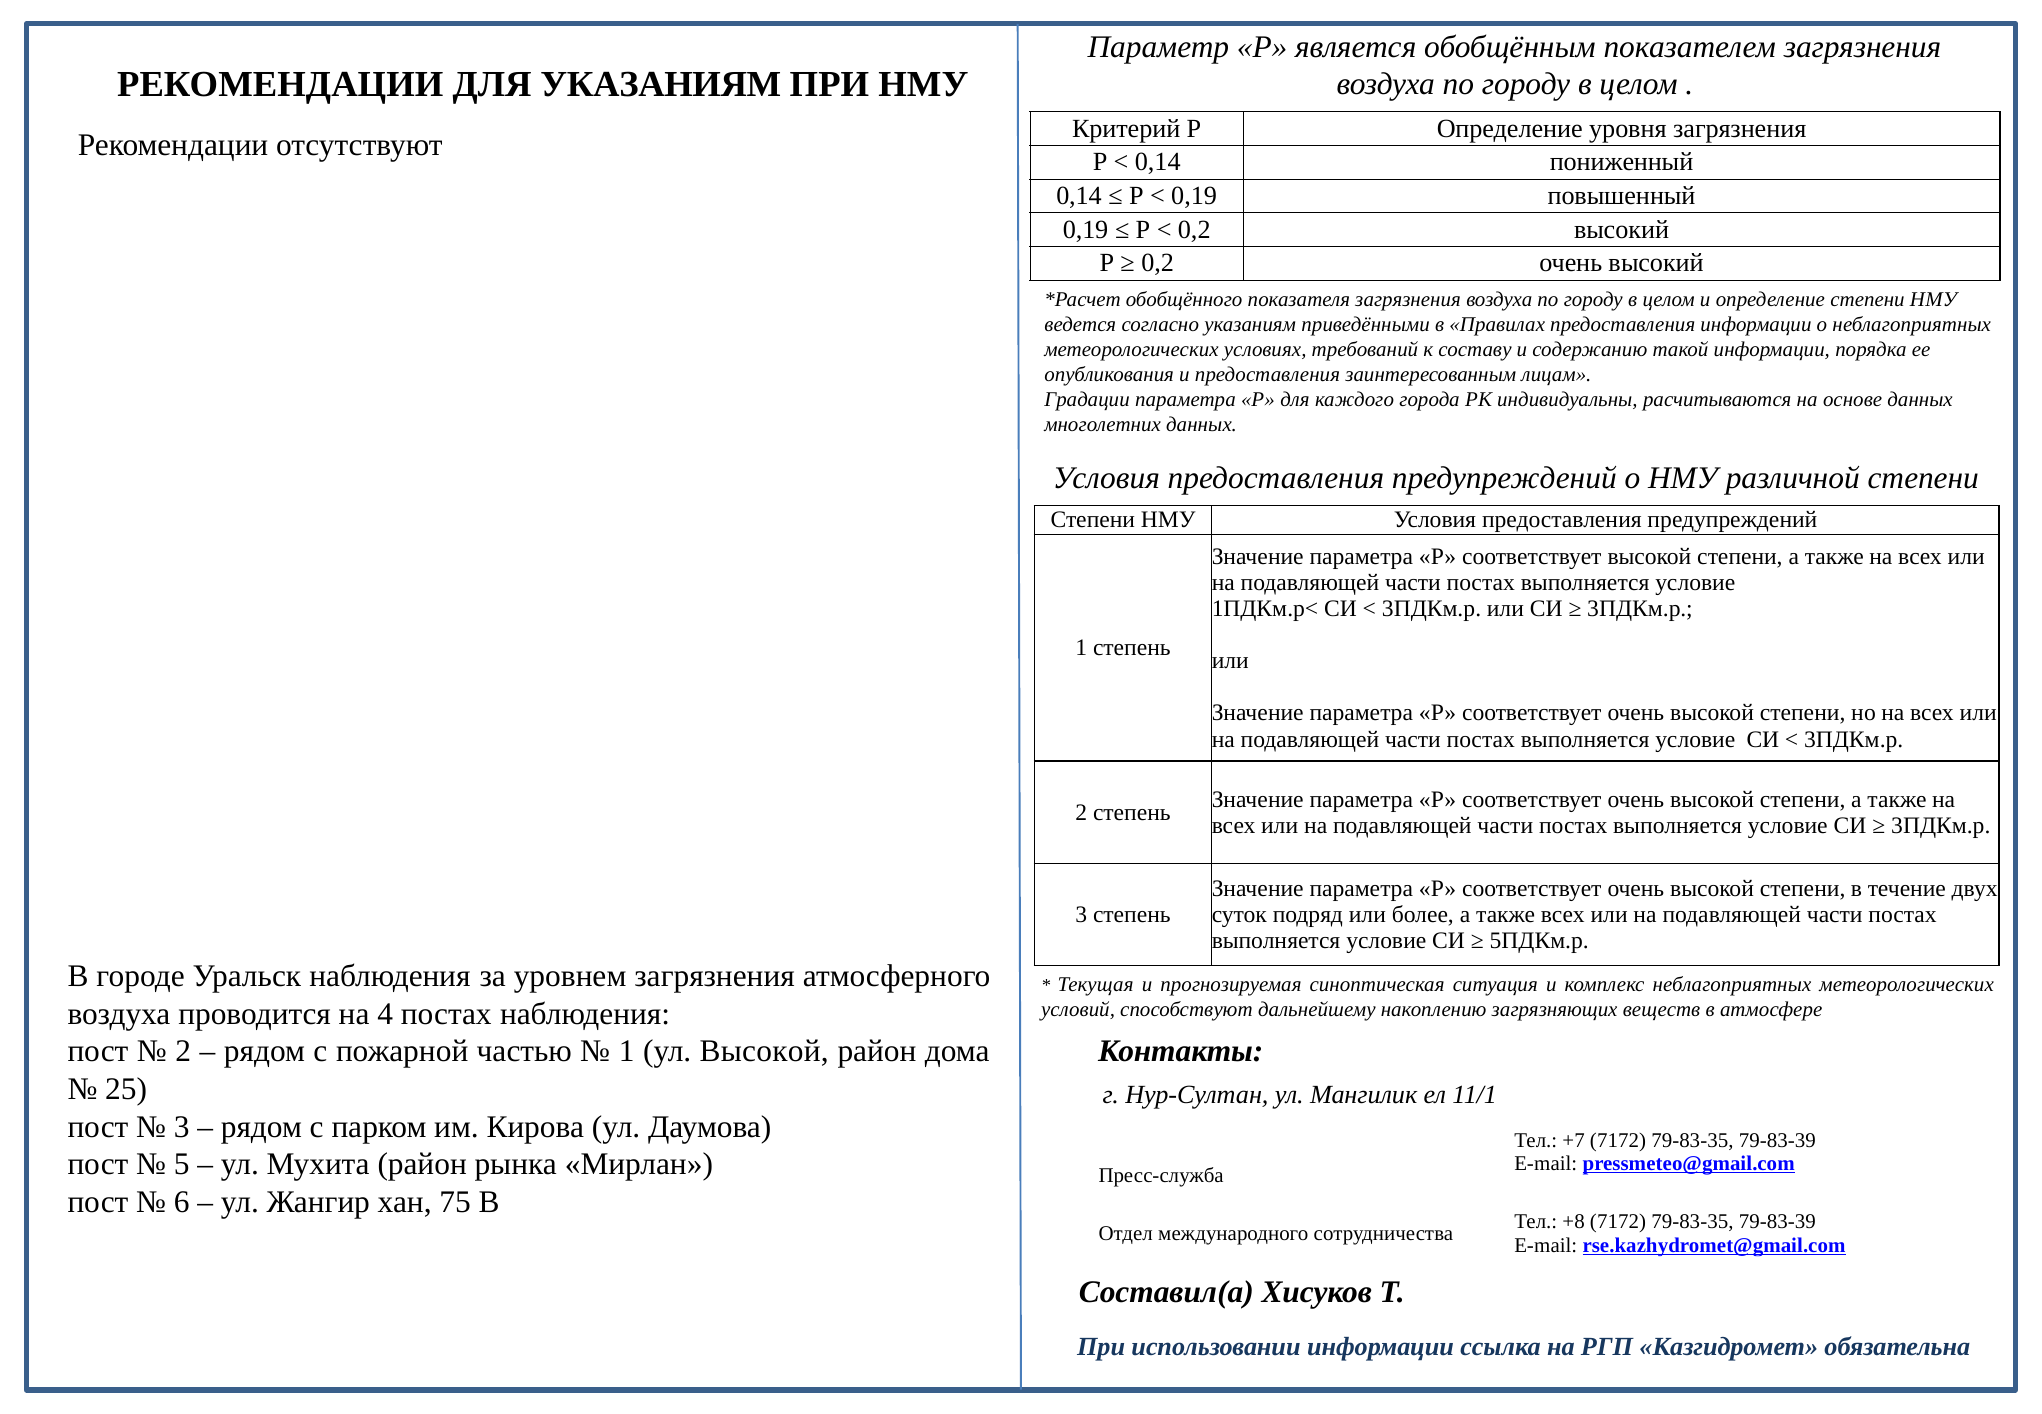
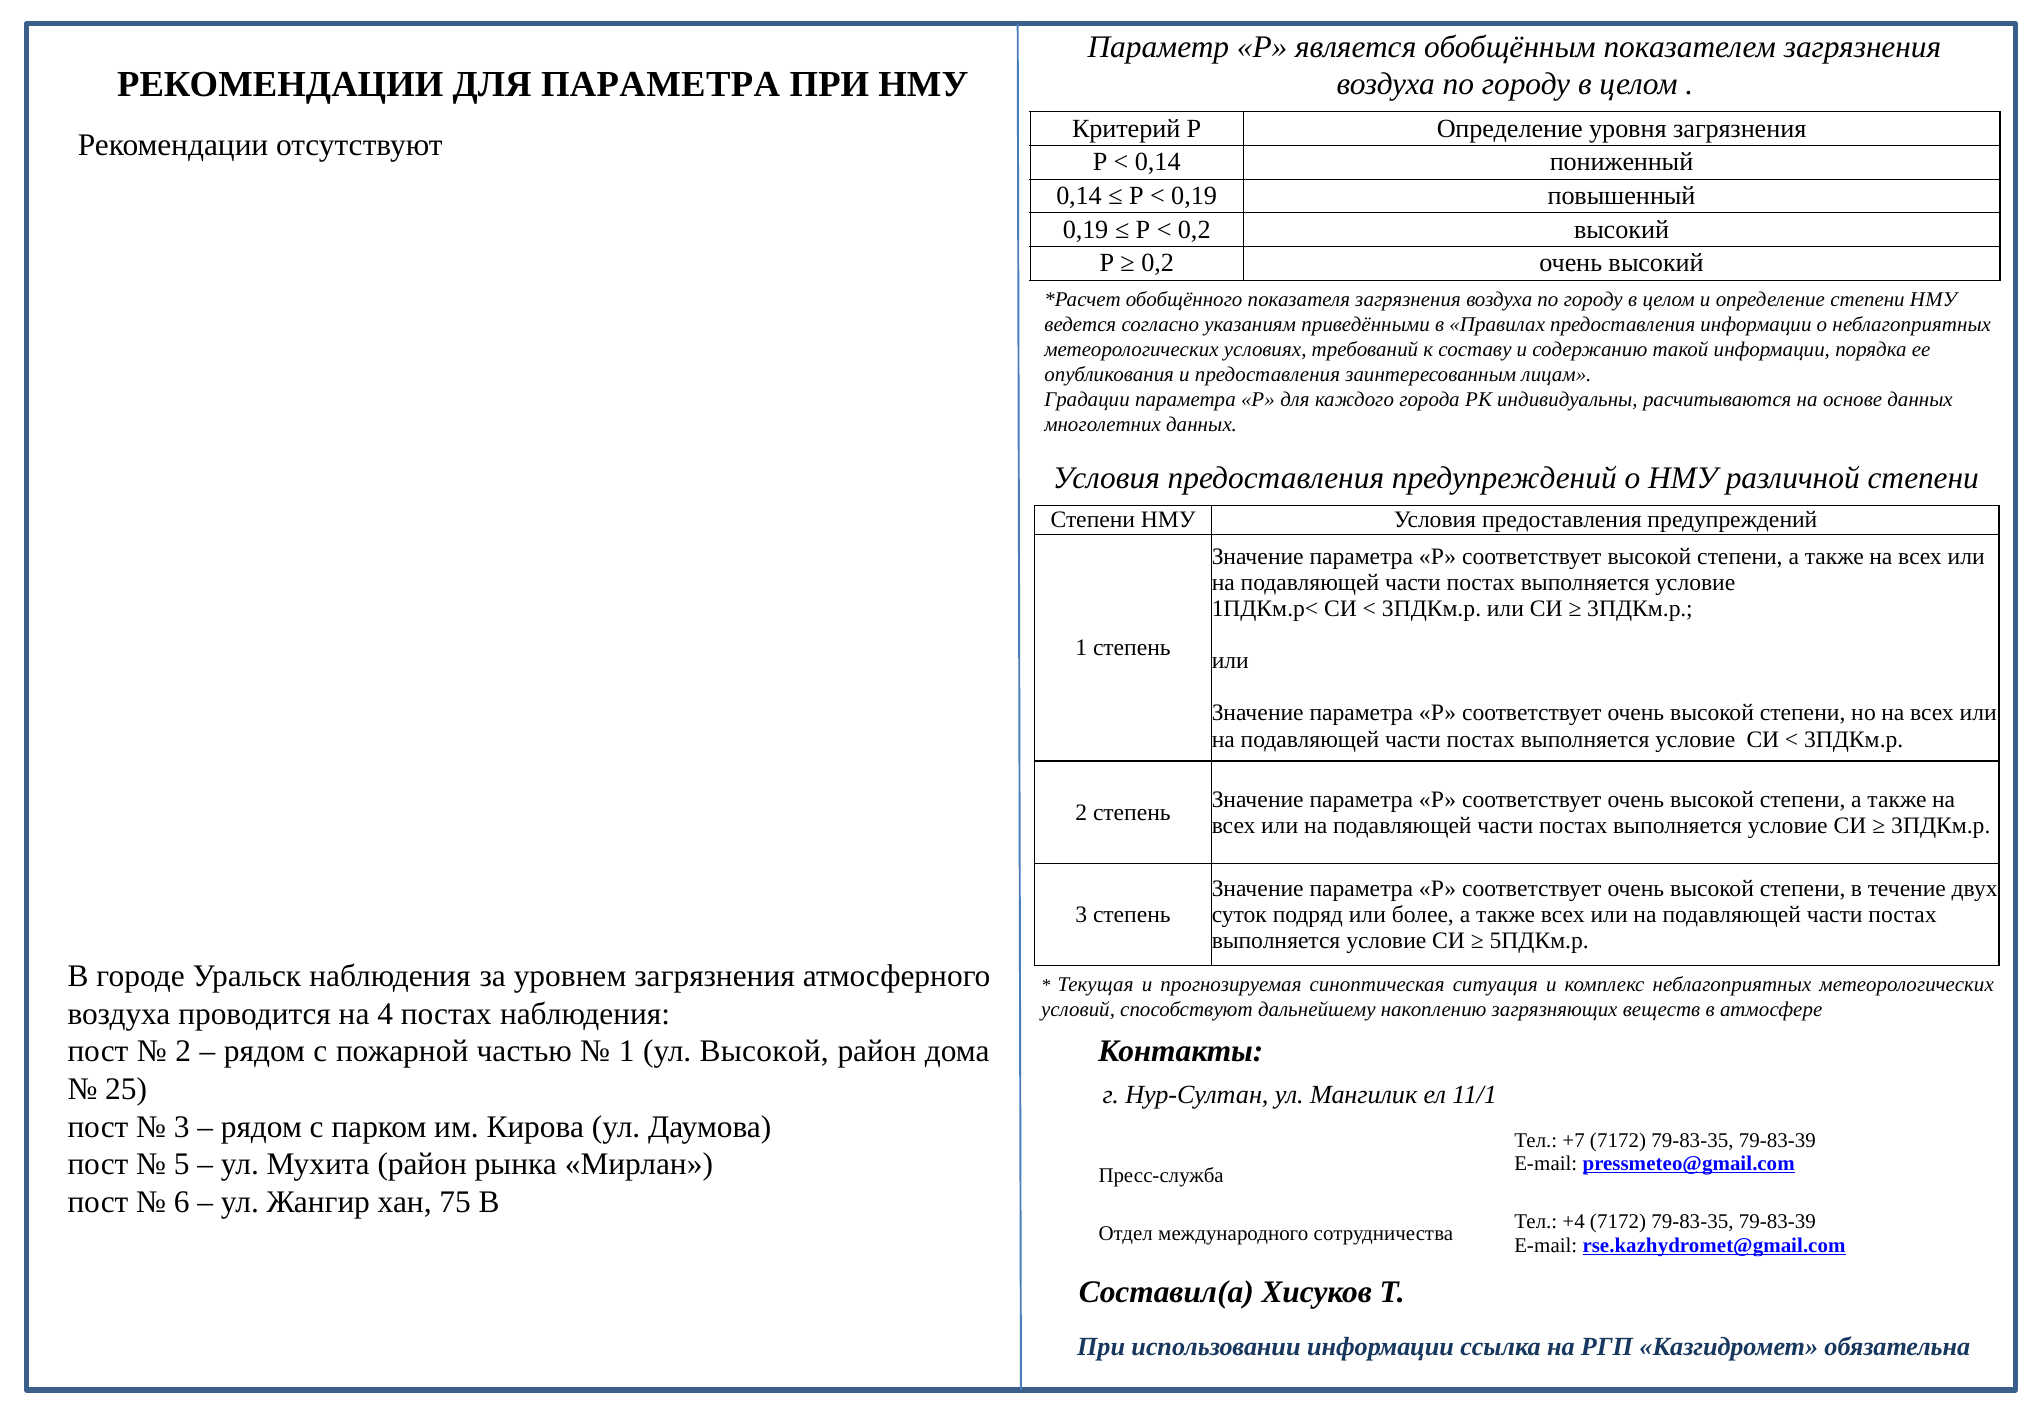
ДЛЯ УКАЗАНИЯМ: УКАЗАНИЯМ -> ПАРАМЕТРА
+8: +8 -> +4
